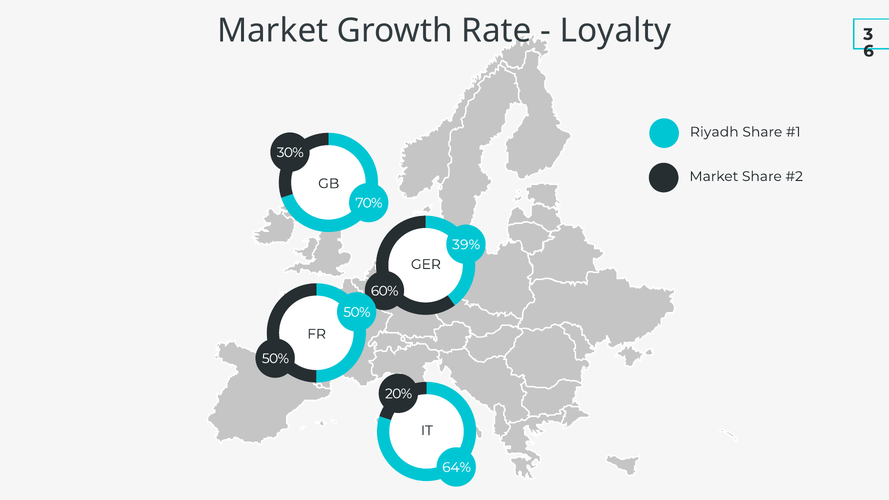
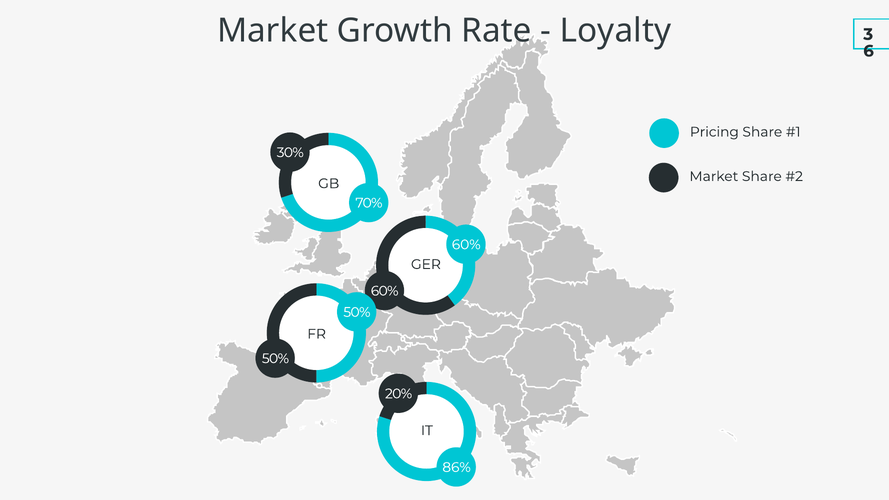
Riyadh: Riyadh -> Pricing
39% at (466, 245): 39% -> 60%
64%: 64% -> 86%
